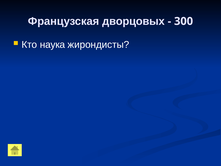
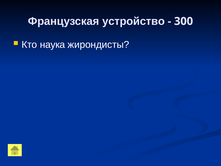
дворцовых: дворцовых -> устройство
